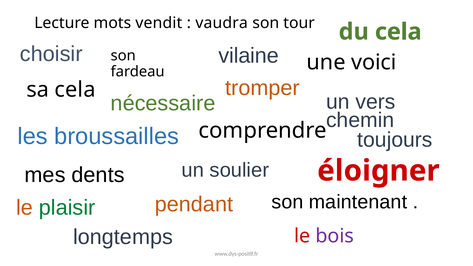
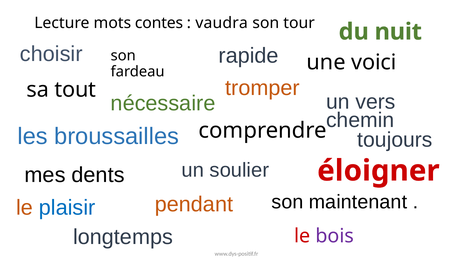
vendit: vendit -> contes
du cela: cela -> nuit
vilaine: vilaine -> rapide
sa cela: cela -> tout
plaisir colour: green -> blue
